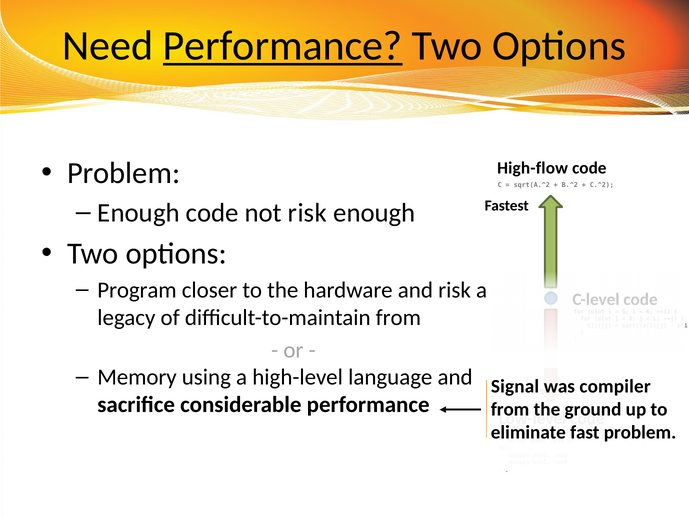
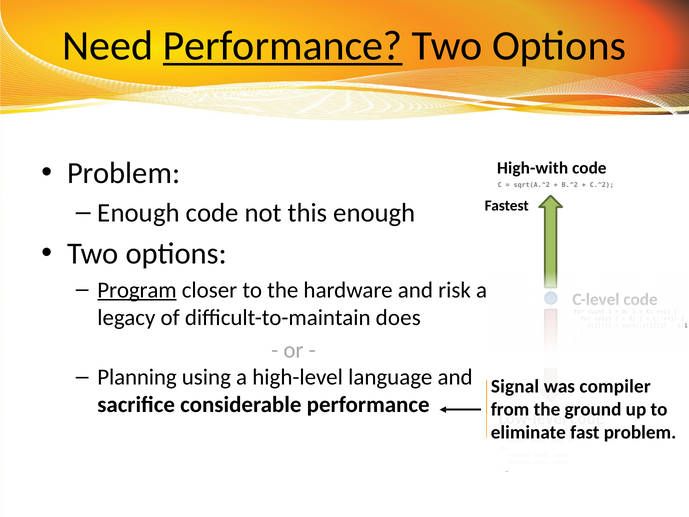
High-flow: High-flow -> High-with
not risk: risk -> this
Program underline: none -> present
difficult-to-maintain from: from -> does
Memory: Memory -> Planning
